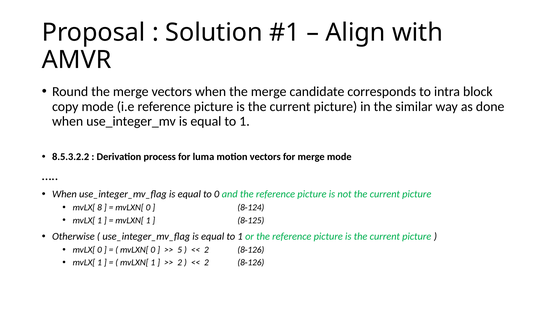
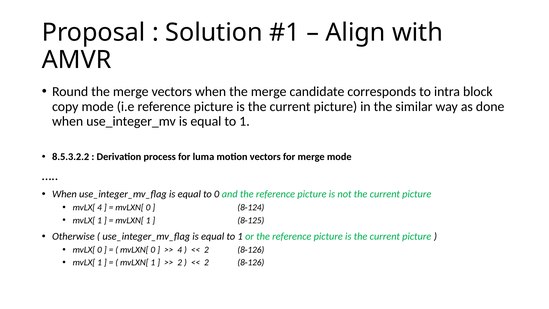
mvLX[ 8: 8 -> 4
5 at (180, 250): 5 -> 4
